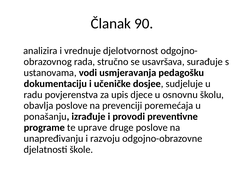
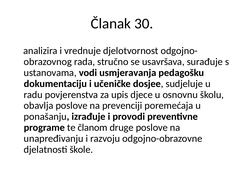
90: 90 -> 30
uprave: uprave -> članom
